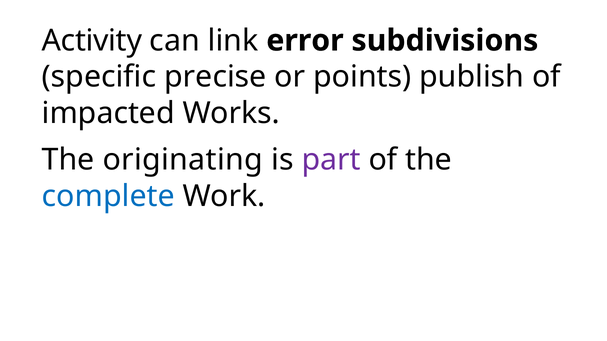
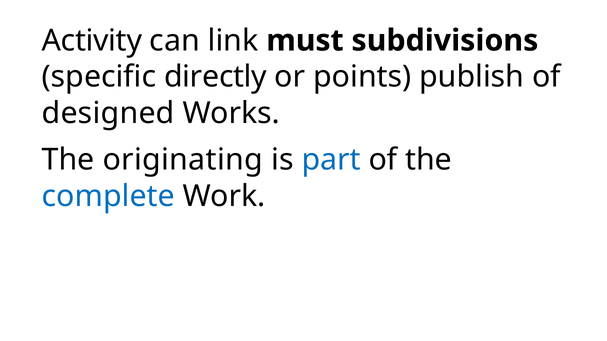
error: error -> must
precise: precise -> directly
impacted: impacted -> designed
part colour: purple -> blue
